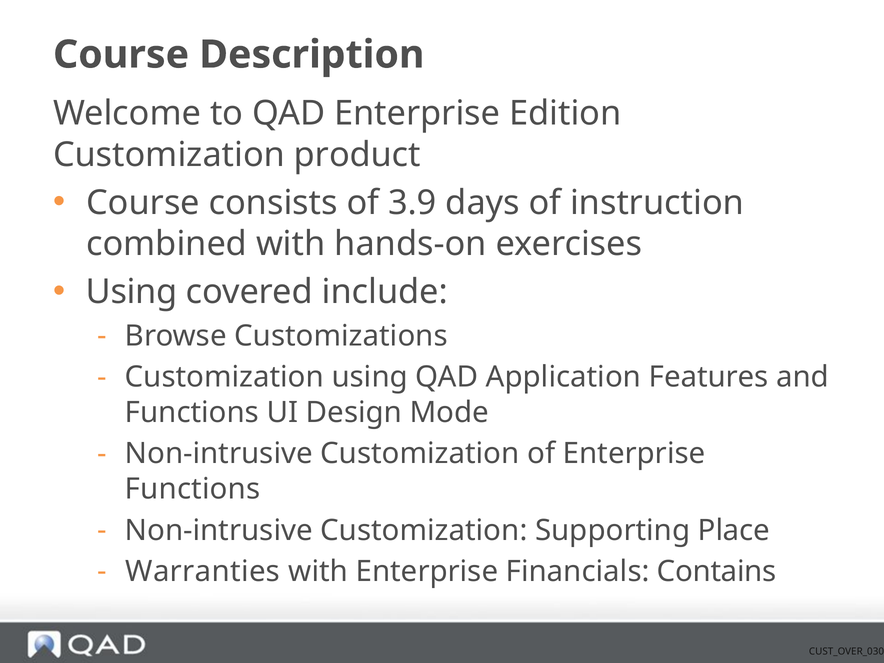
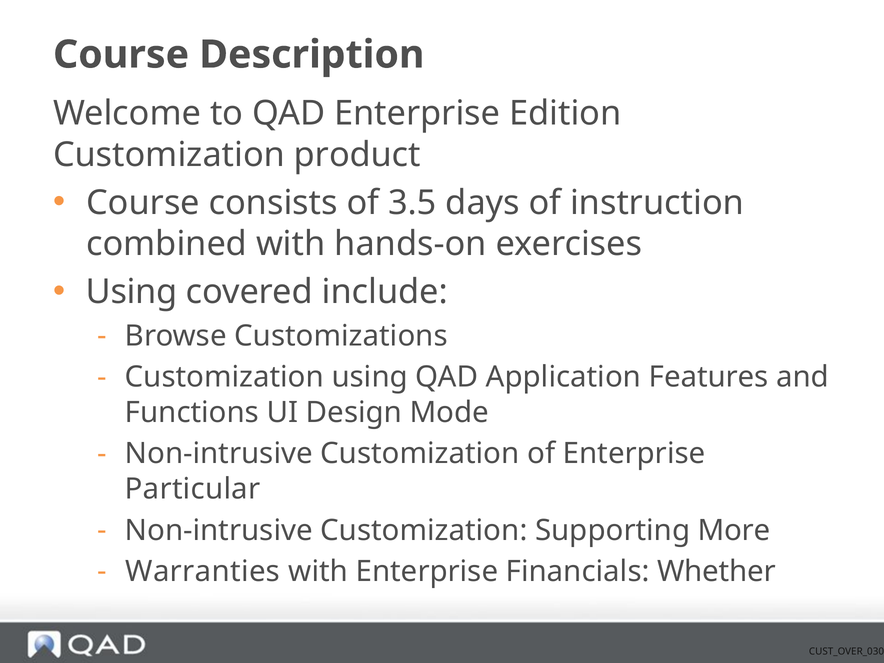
3.9: 3.9 -> 3.5
Functions at (193, 489): Functions -> Particular
Place: Place -> More
Contains: Contains -> Whether
